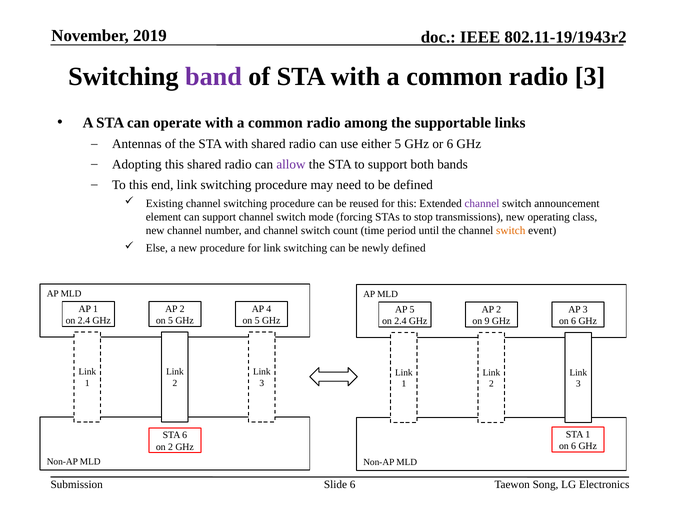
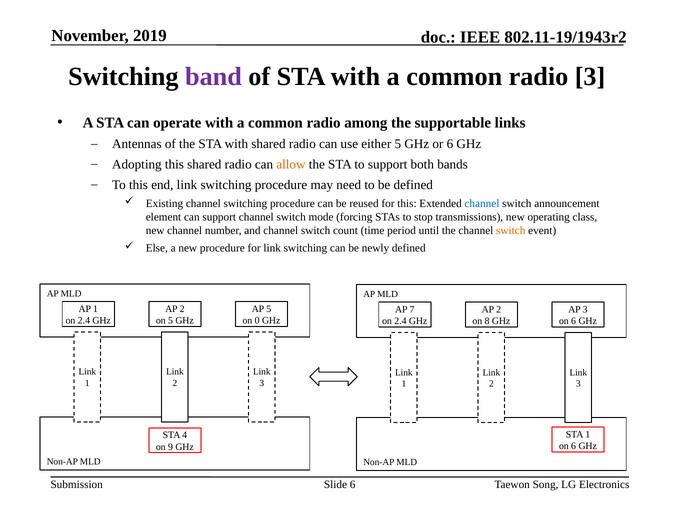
allow colour: purple -> orange
channel at (482, 204) colour: purple -> blue
AP 4: 4 -> 5
AP 5: 5 -> 7
5 at (257, 321): 5 -> 0
9: 9 -> 8
STA 6: 6 -> 4
on 2: 2 -> 9
